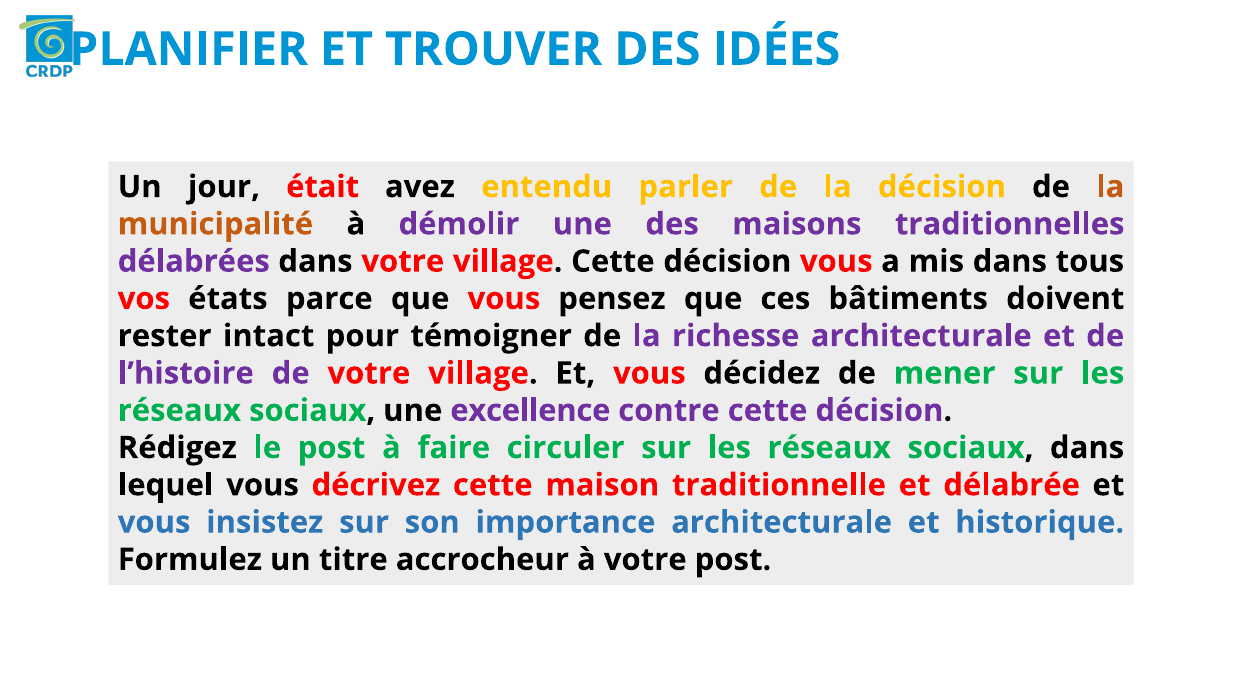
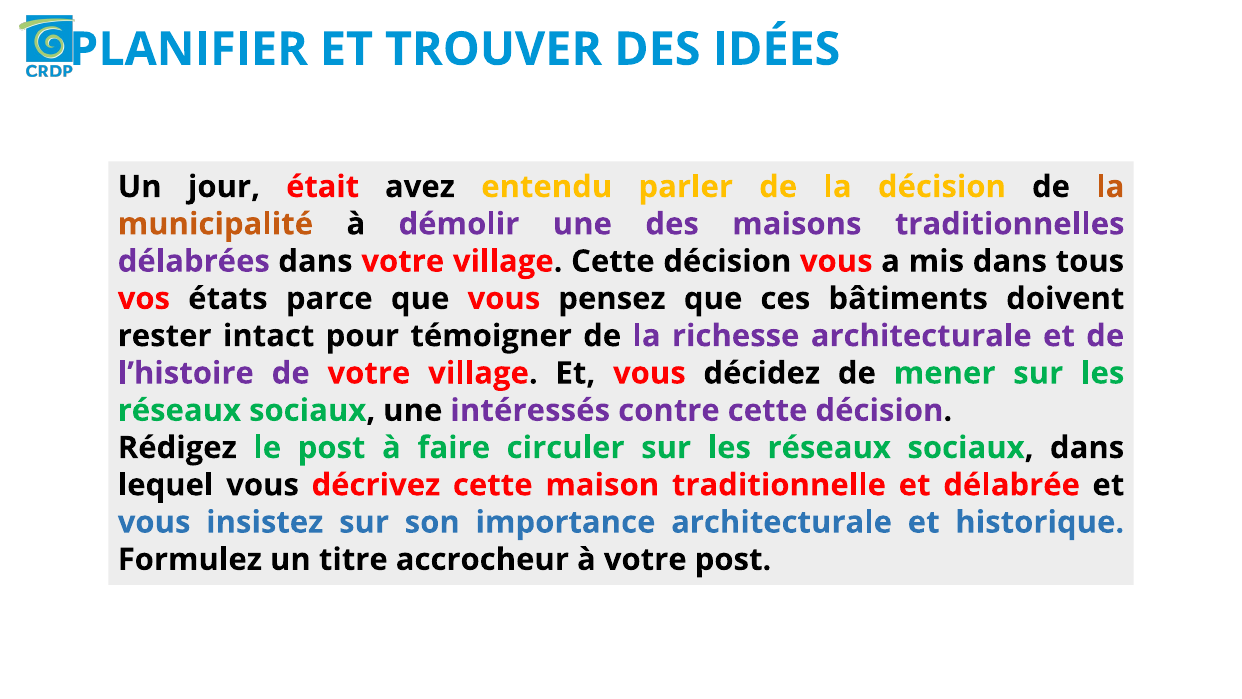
excellence: excellence -> intéressés
